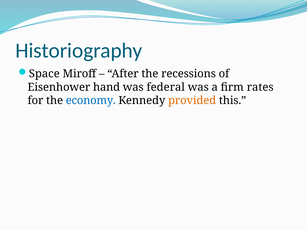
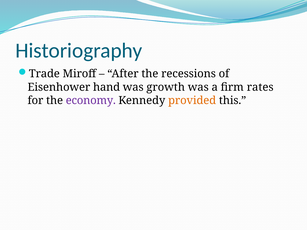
Space: Space -> Trade
federal: federal -> growth
economy colour: blue -> purple
